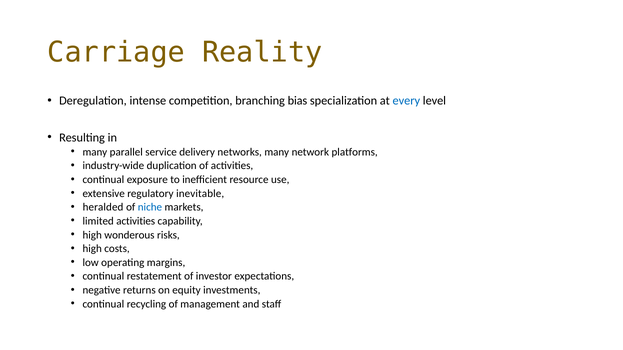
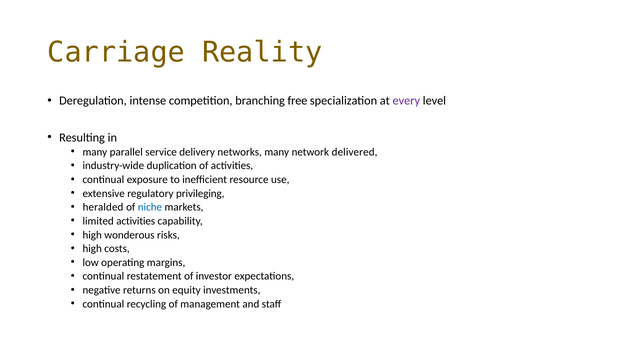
bias: bias -> free
every colour: blue -> purple
platforms: platforms -> delivered
inevitable: inevitable -> privileging
